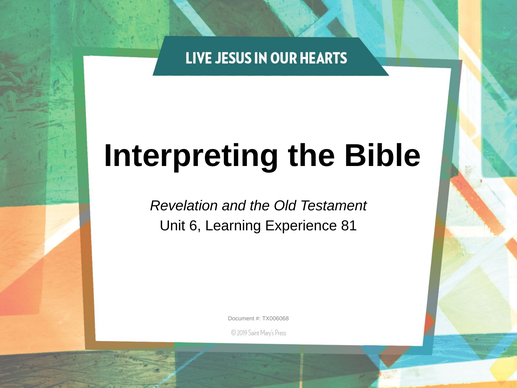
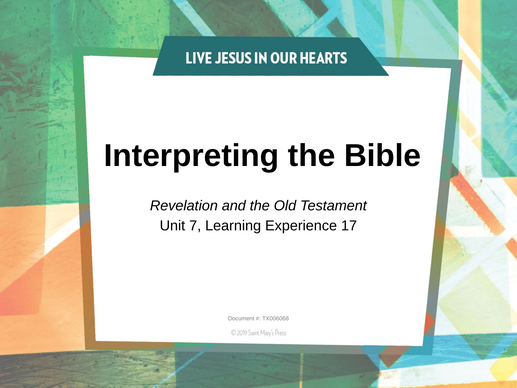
6: 6 -> 7
81: 81 -> 17
